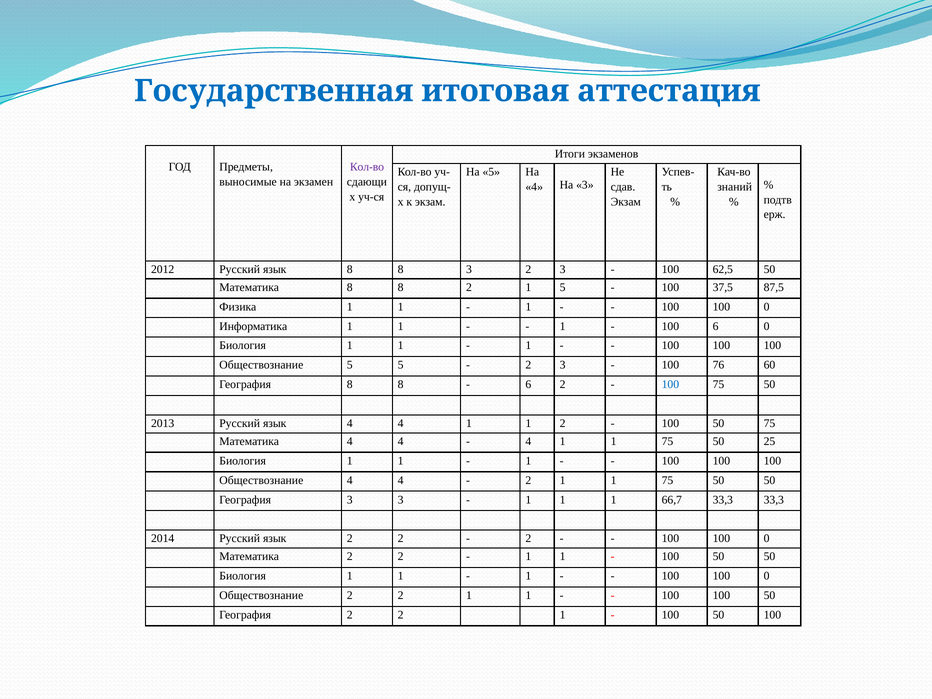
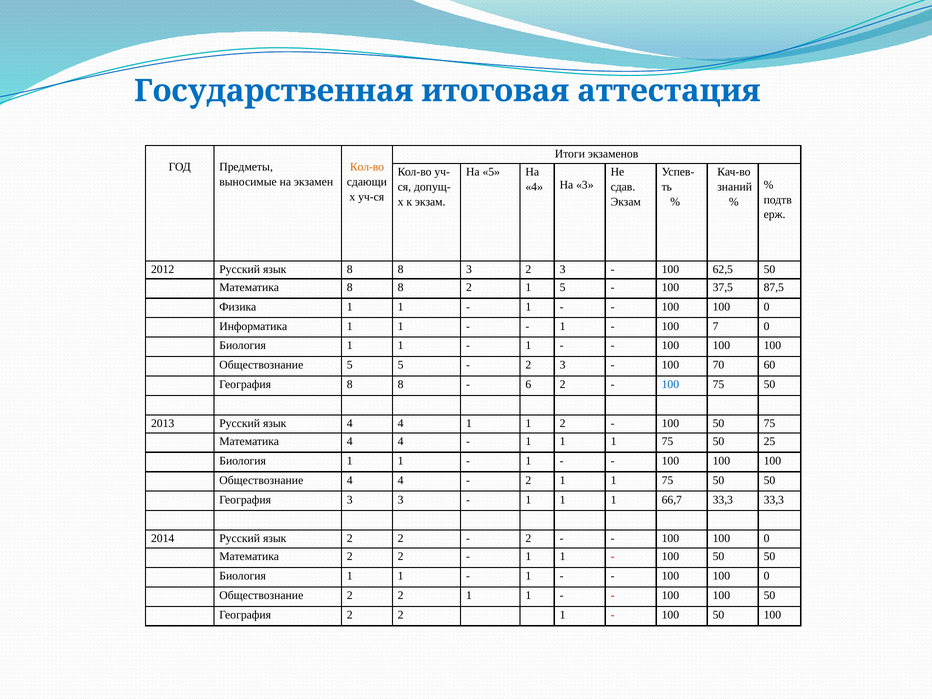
Кол-во at (367, 167) colour: purple -> orange
100 6: 6 -> 7
76: 76 -> 70
4 at (528, 441): 4 -> 1
